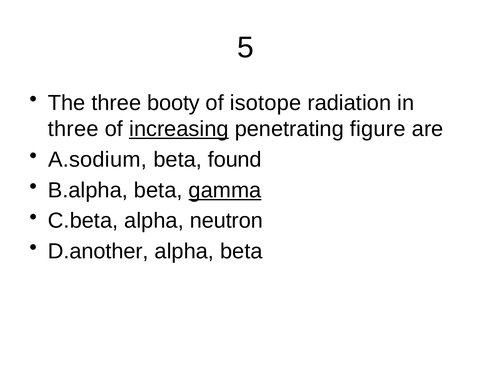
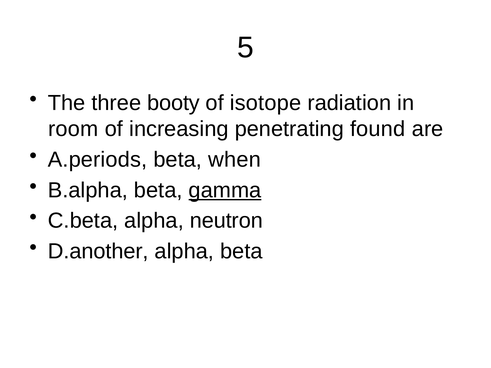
three at (73, 129): three -> room
increasing underline: present -> none
figure: figure -> found
A.sodium: A.sodium -> A.periods
found: found -> when
